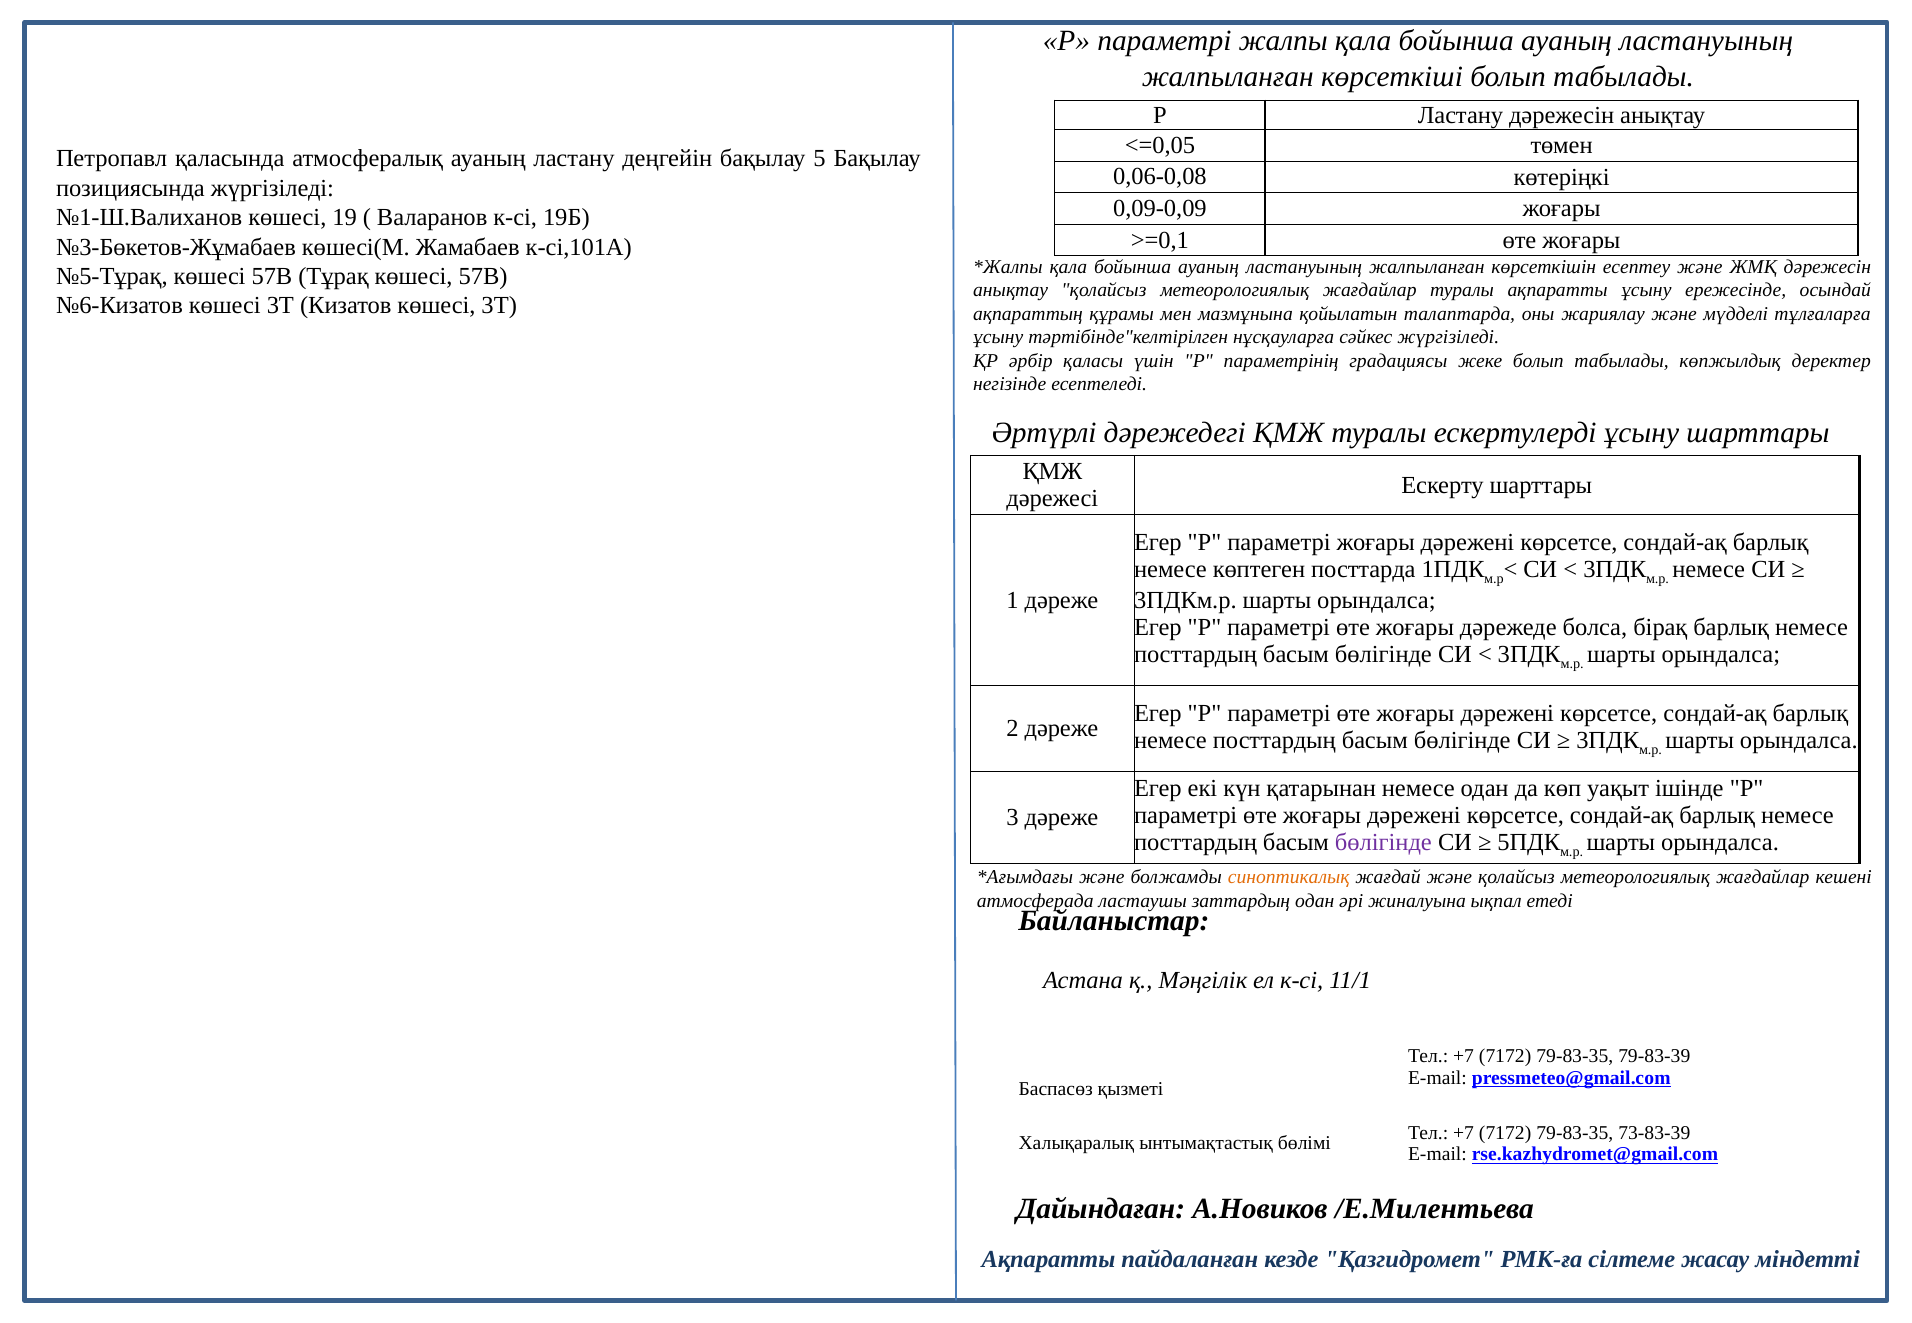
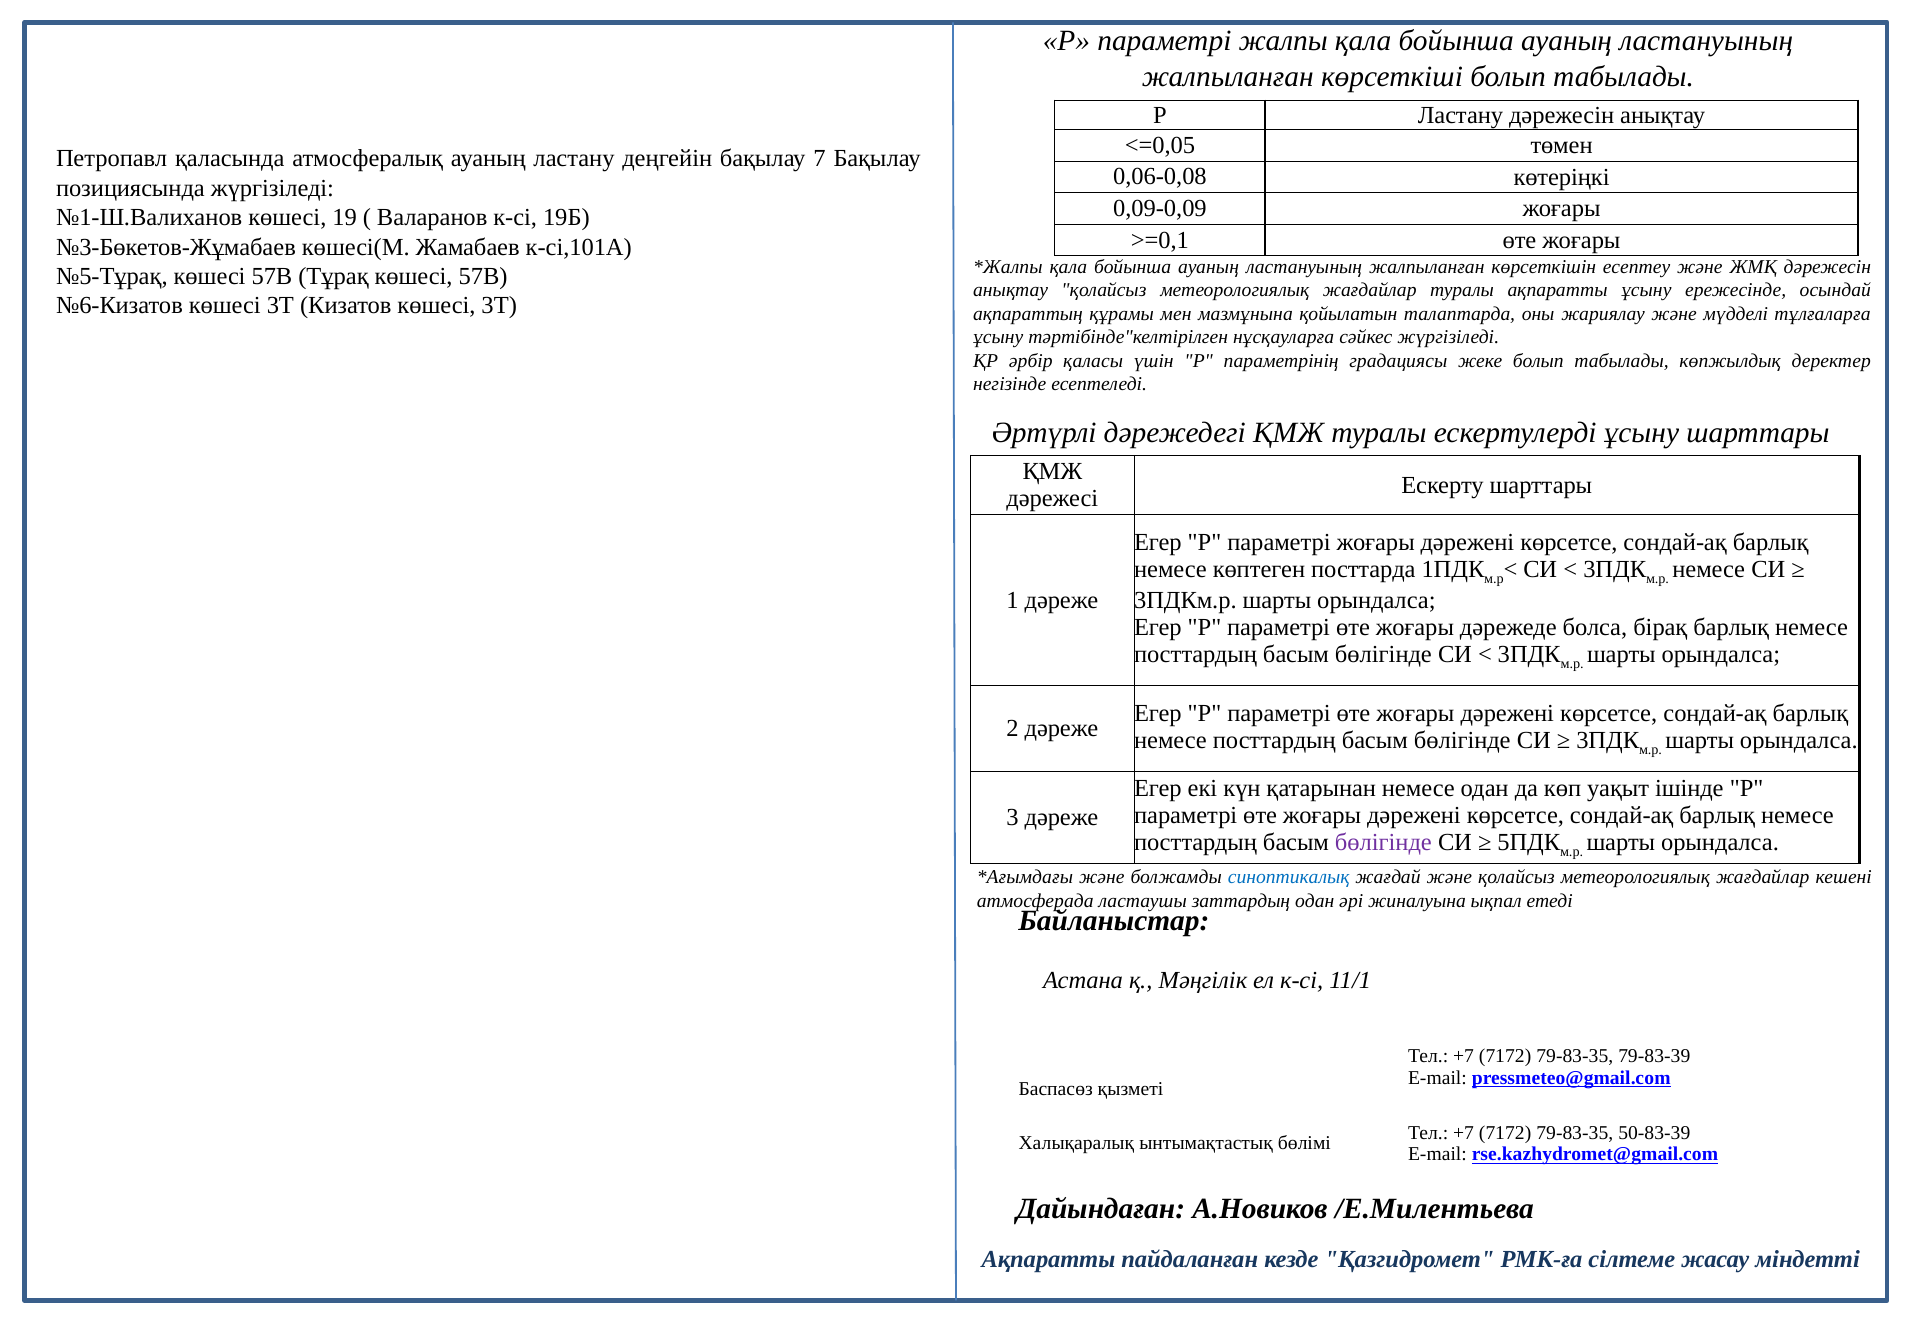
5: 5 -> 7
синоптикалық colour: orange -> blue
73-83-39: 73-83-39 -> 50-83-39
